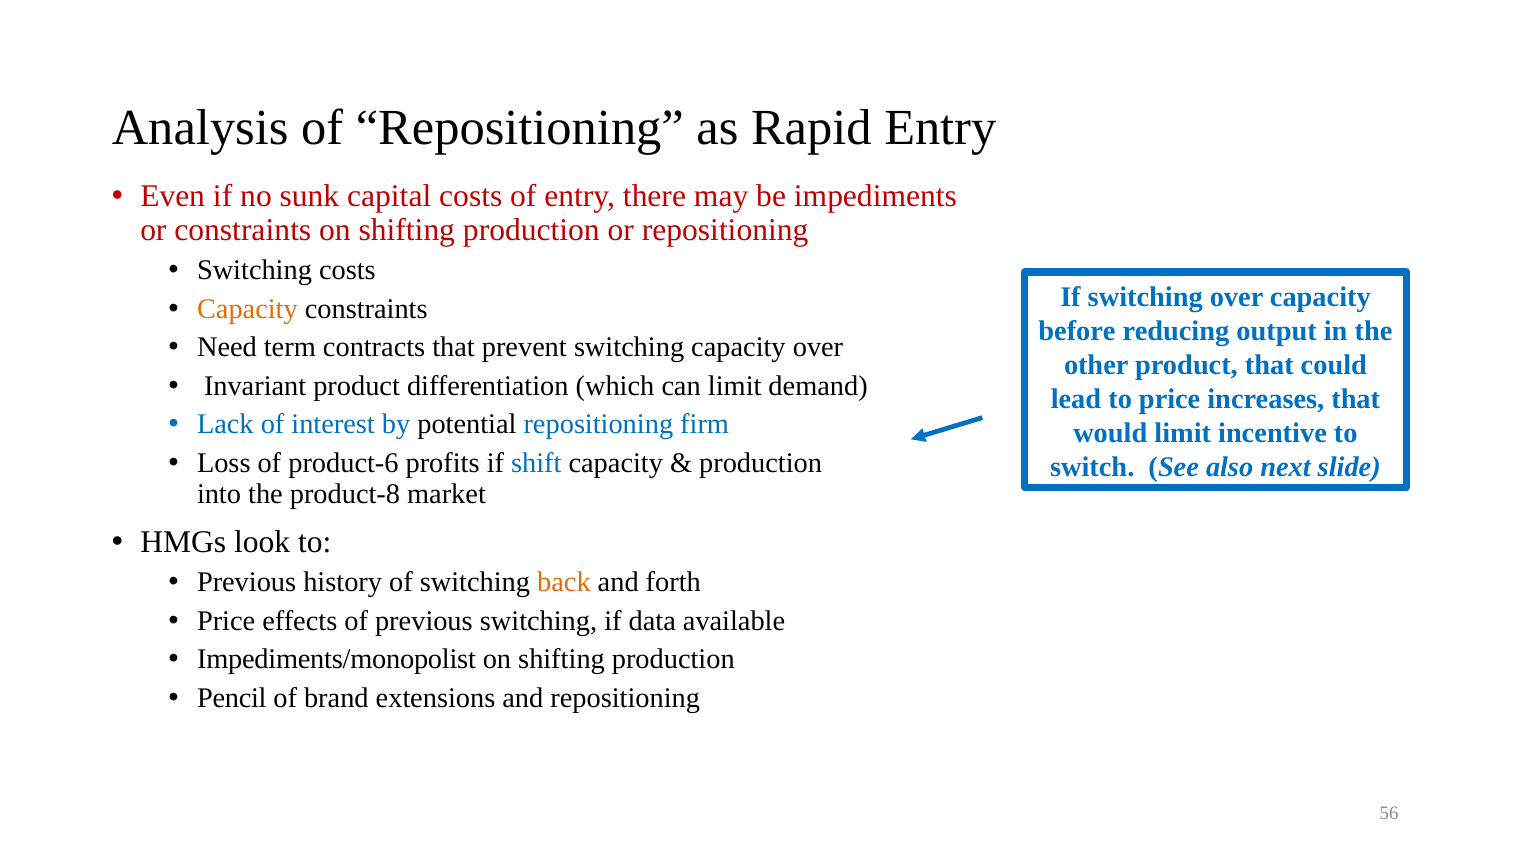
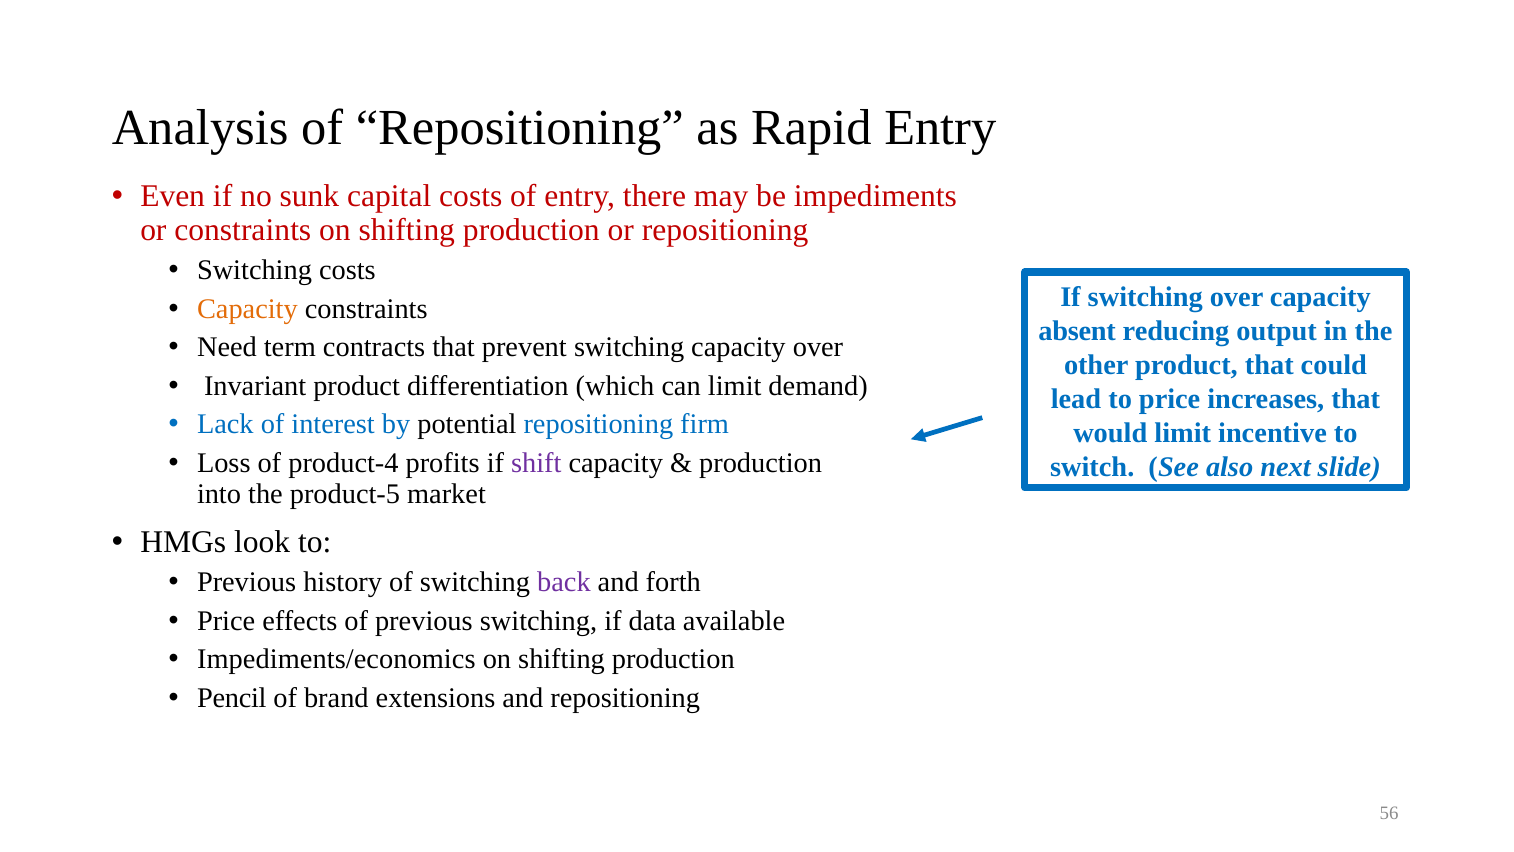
before: before -> absent
product-6: product-6 -> product-4
shift colour: blue -> purple
product-8: product-8 -> product-5
back colour: orange -> purple
Impediments/monopolist: Impediments/monopolist -> Impediments/economics
